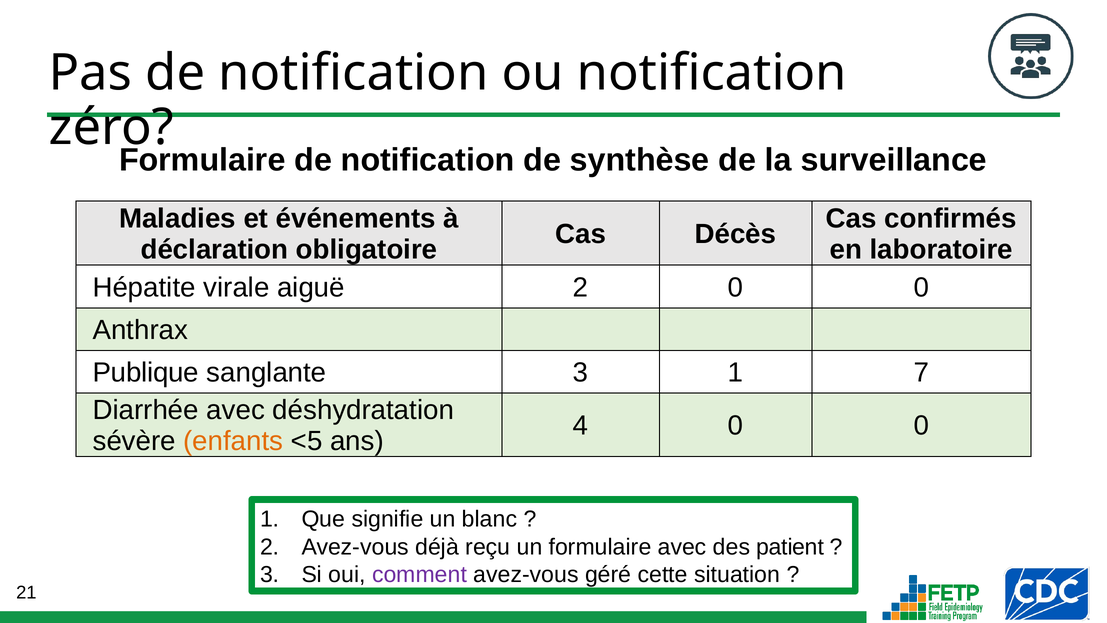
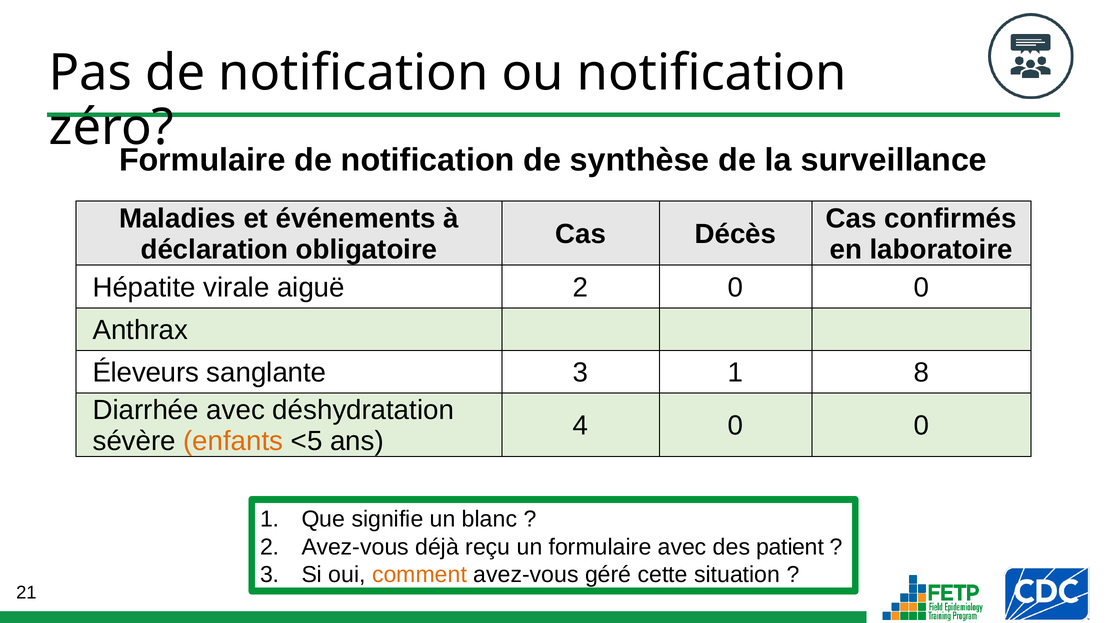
Publique: Publique -> Éleveurs
7: 7 -> 8
comment colour: purple -> orange
